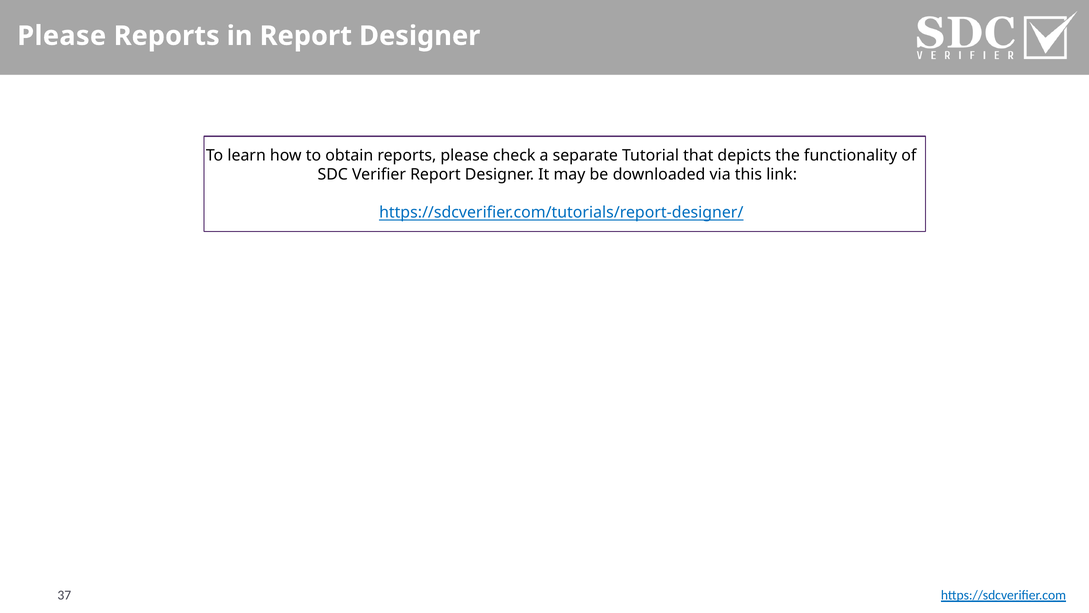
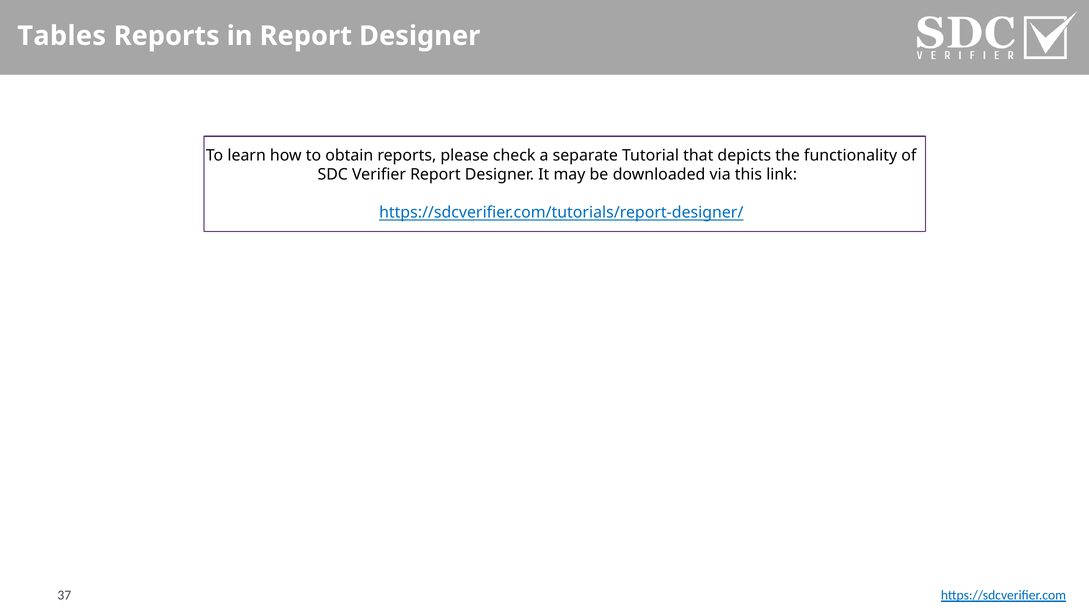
Please at (62, 36): Please -> Tables
